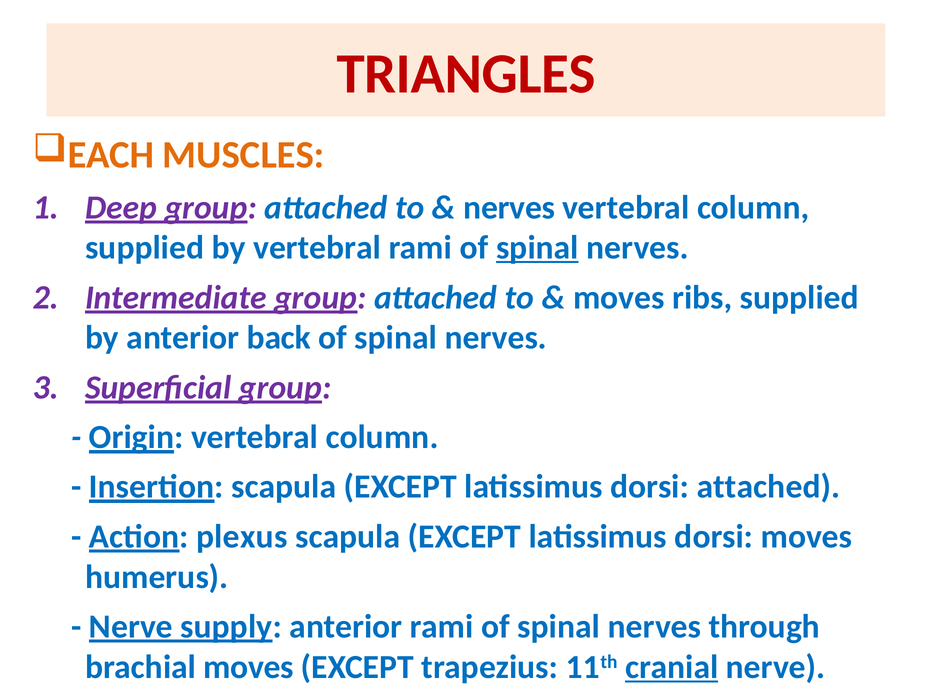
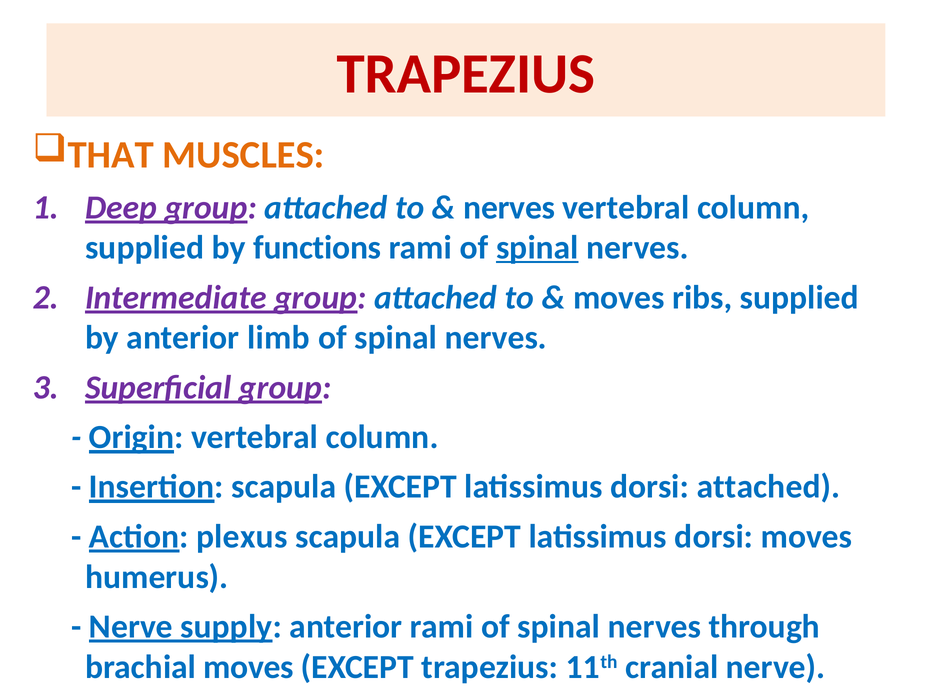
TRIANGLES at (466, 74): TRIANGLES -> TRAPEZIUS
EACH: EACH -> THAT
by vertebral: vertebral -> functions
back: back -> limb
cranial underline: present -> none
